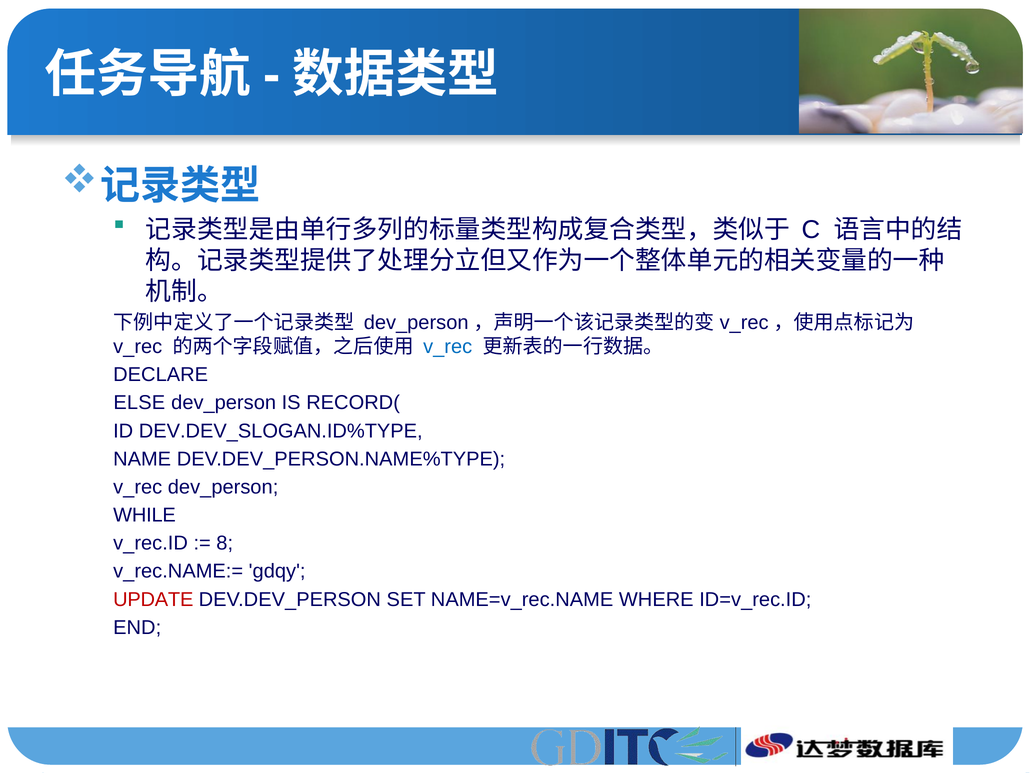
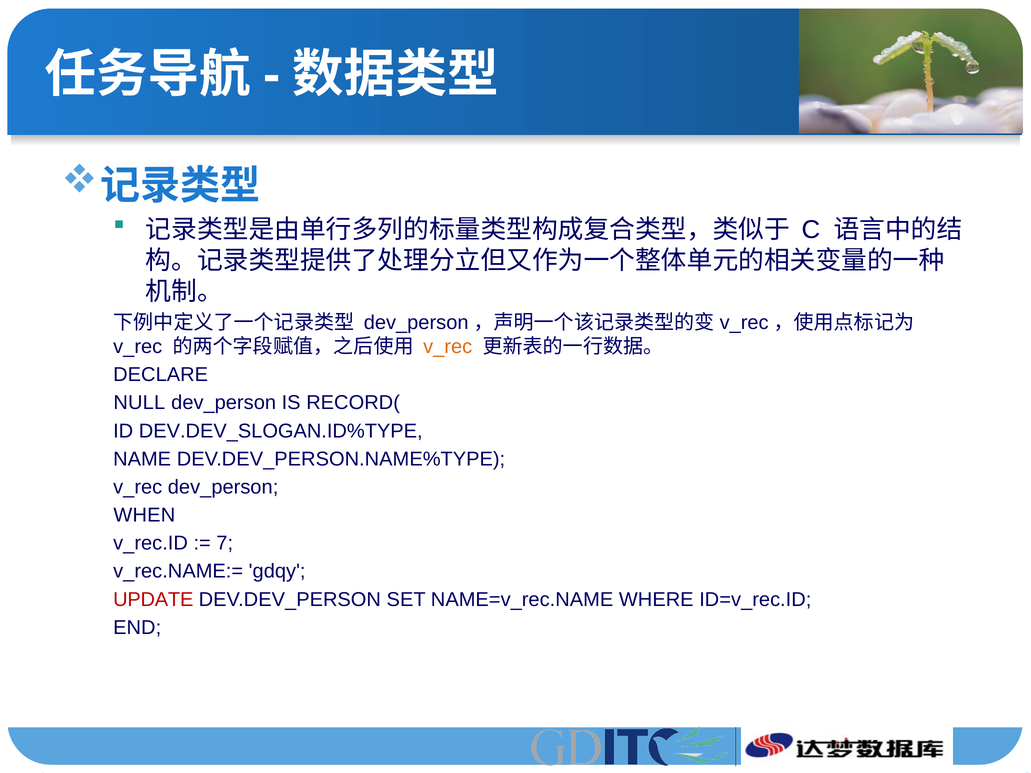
v_rec at (448, 347) colour: blue -> orange
ELSE: ELSE -> NULL
WHILE: WHILE -> WHEN
8: 8 -> 7
